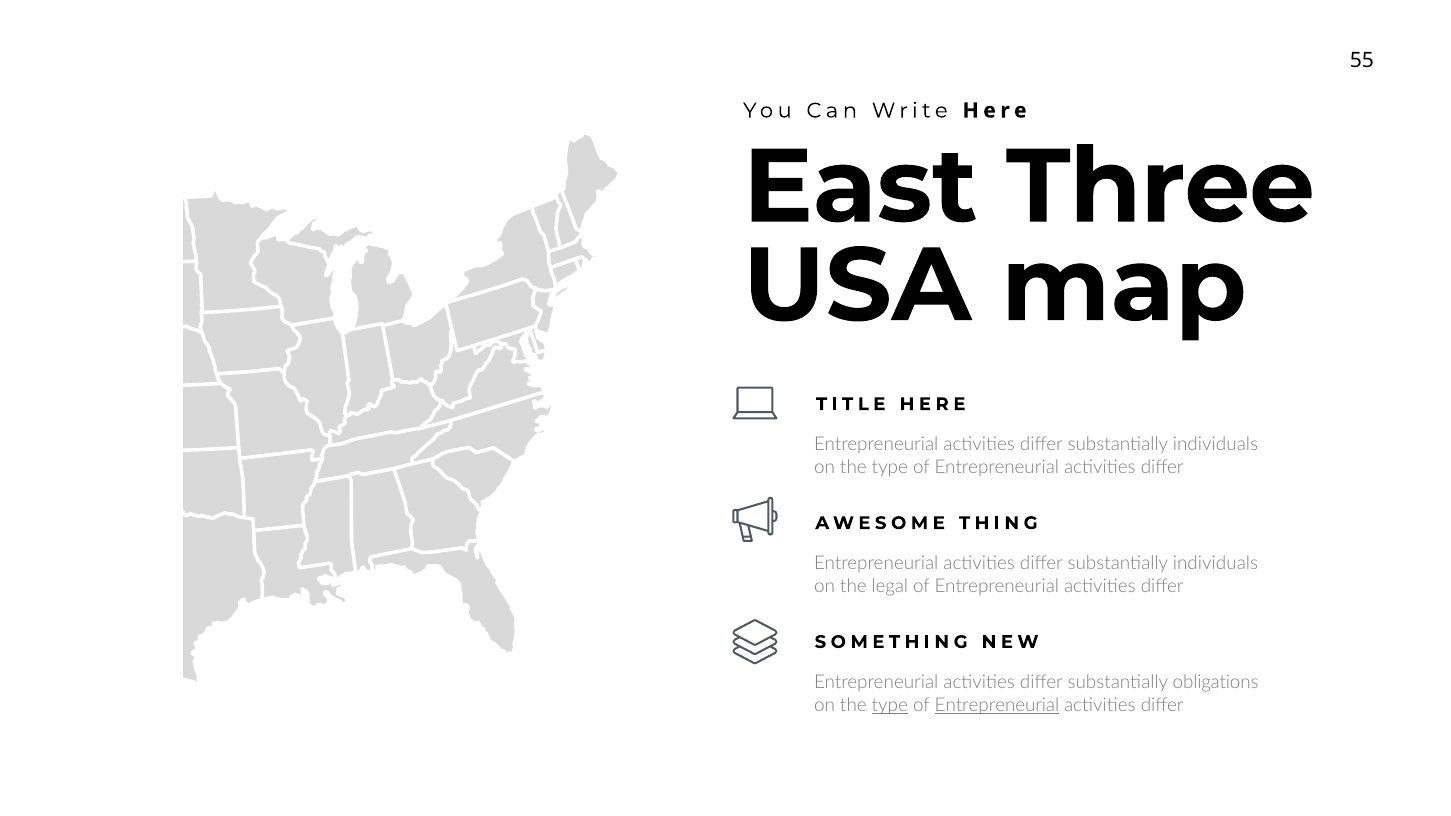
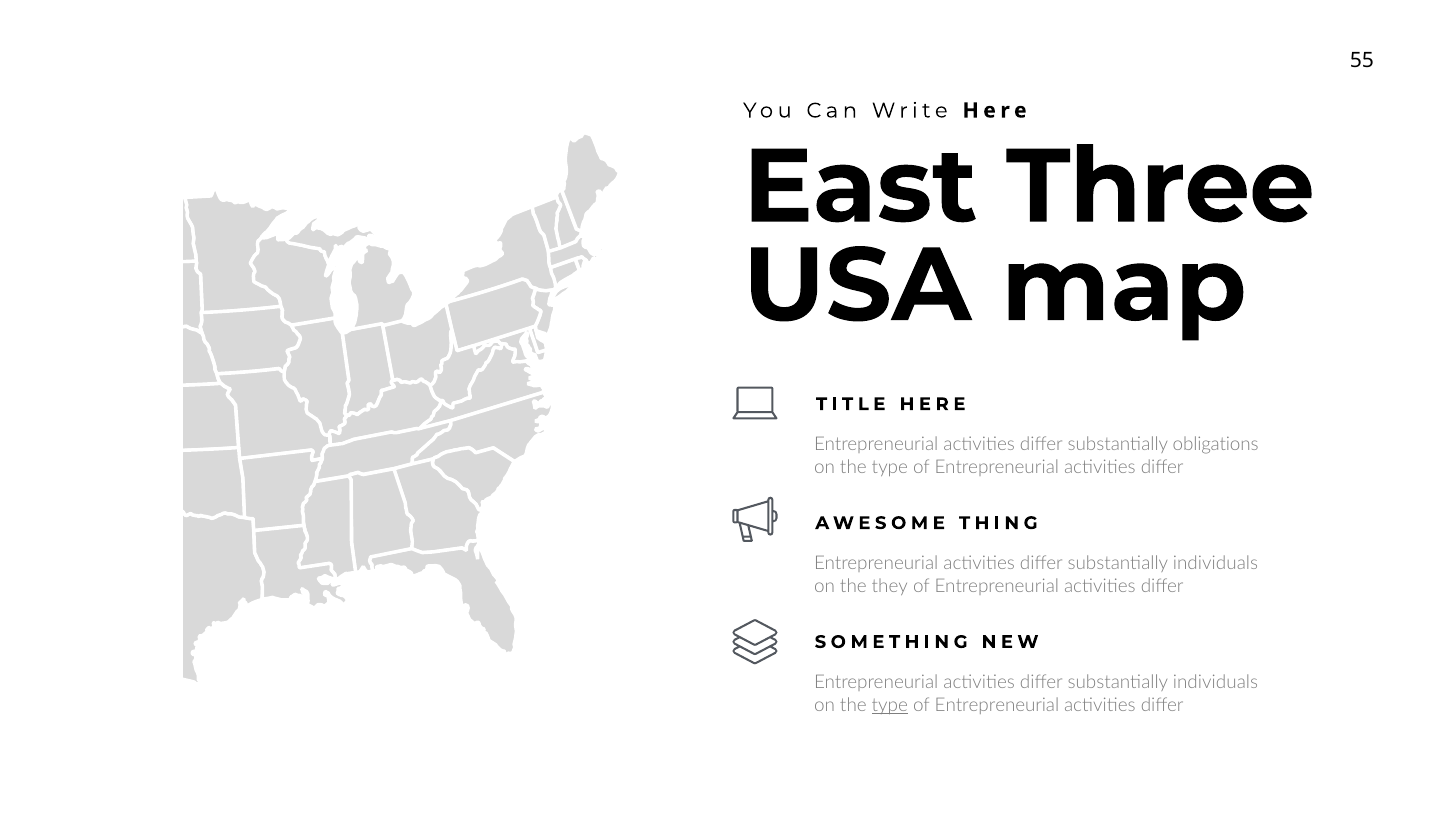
individuals at (1215, 445): individuals -> obligations
legal: legal -> they
obligations at (1216, 682): obligations -> individuals
Entrepreneurial at (997, 705) underline: present -> none
